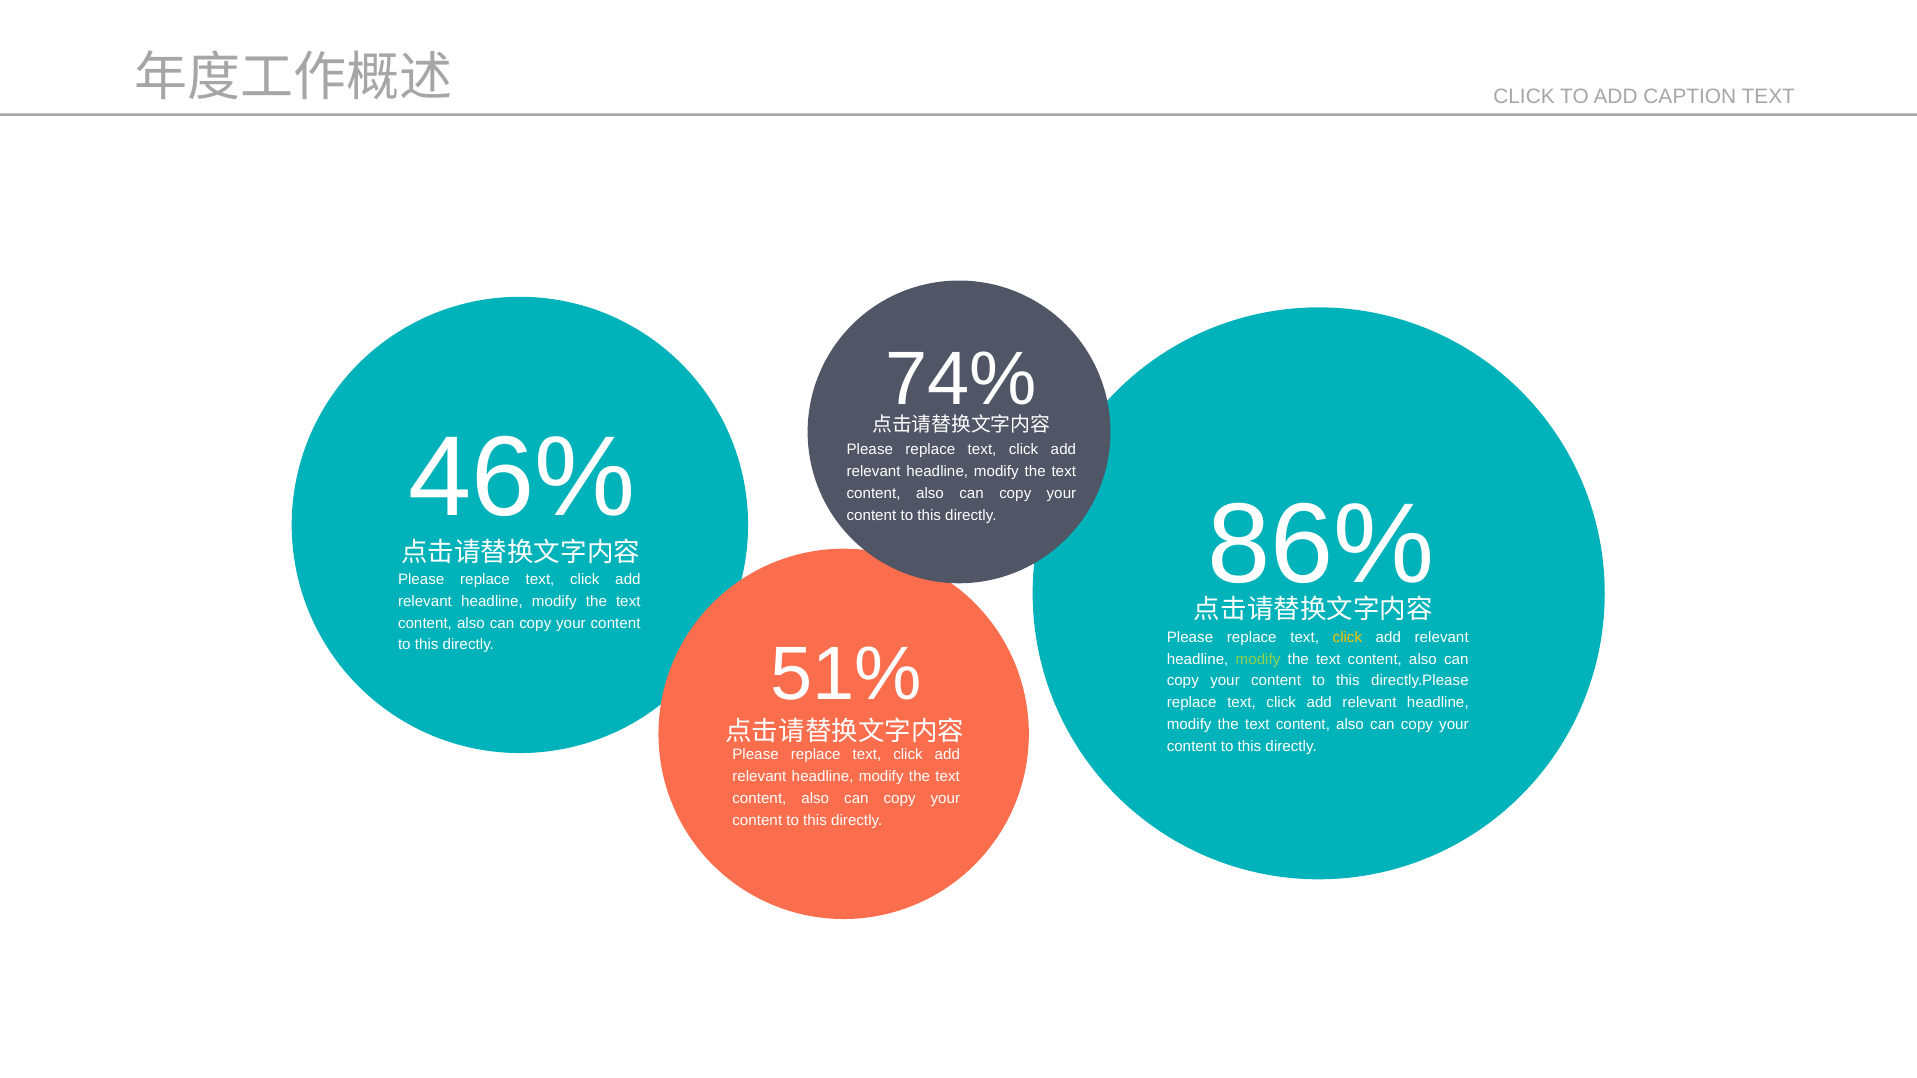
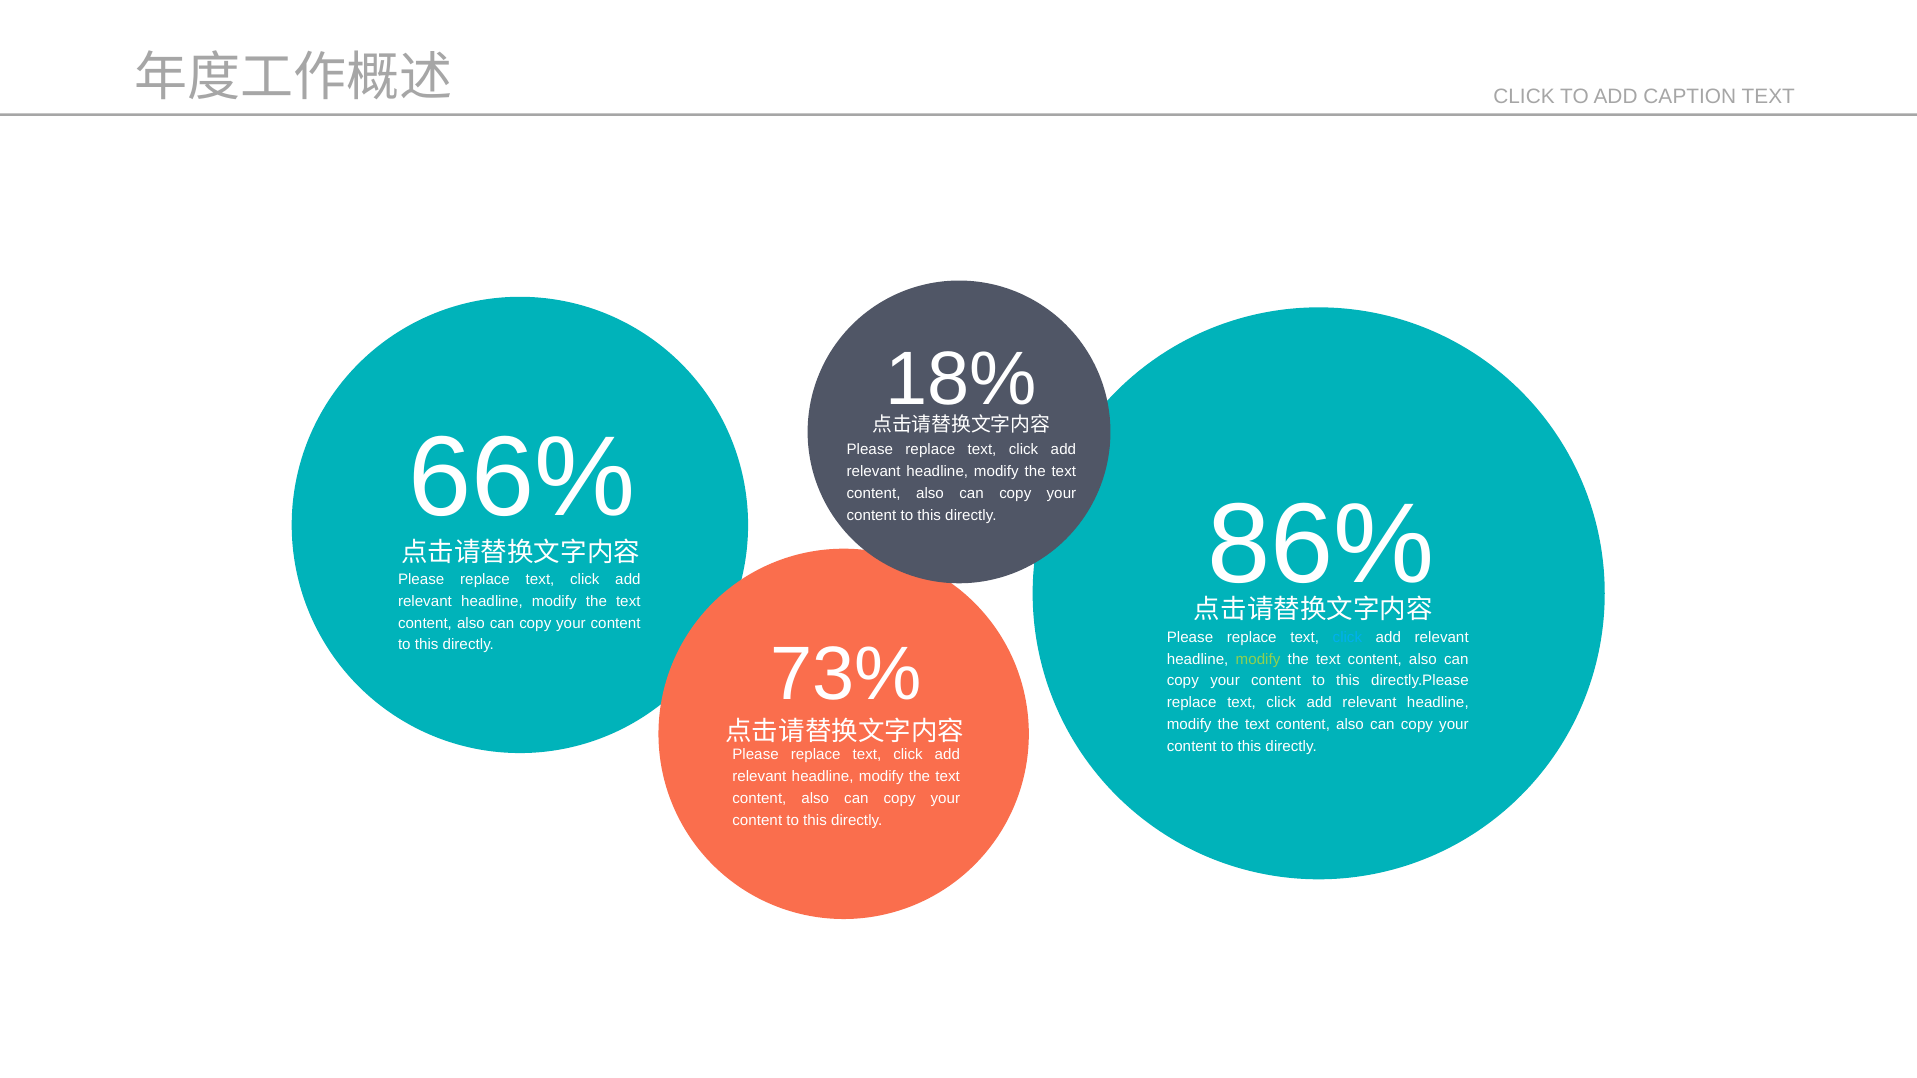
74%: 74% -> 18%
46%: 46% -> 66%
click at (1347, 638) colour: yellow -> light blue
51%: 51% -> 73%
